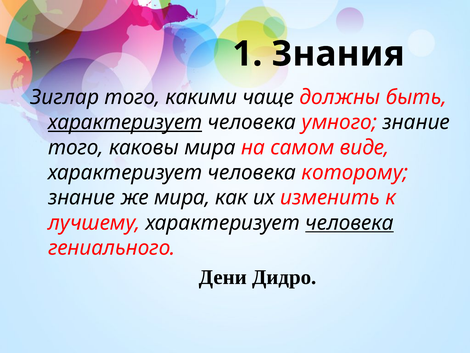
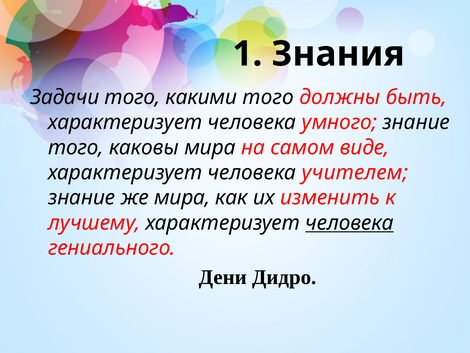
Зиглар: Зиглар -> Задачи
какими чаще: чаще -> того
характеризует at (125, 122) underline: present -> none
которому: которому -> учителем
